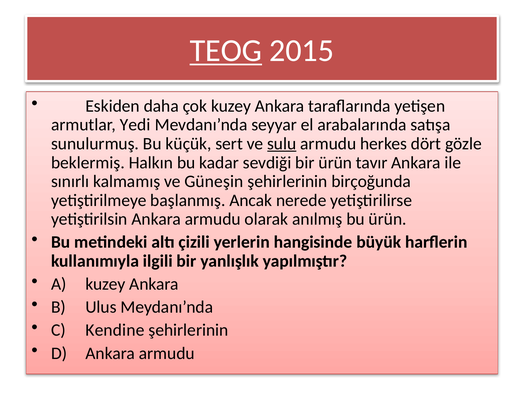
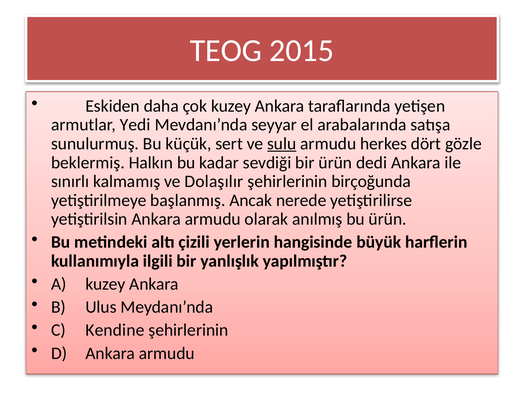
TEOG underline: present -> none
tavır: tavır -> dedi
Güneşin: Güneşin -> Dolaşılır
